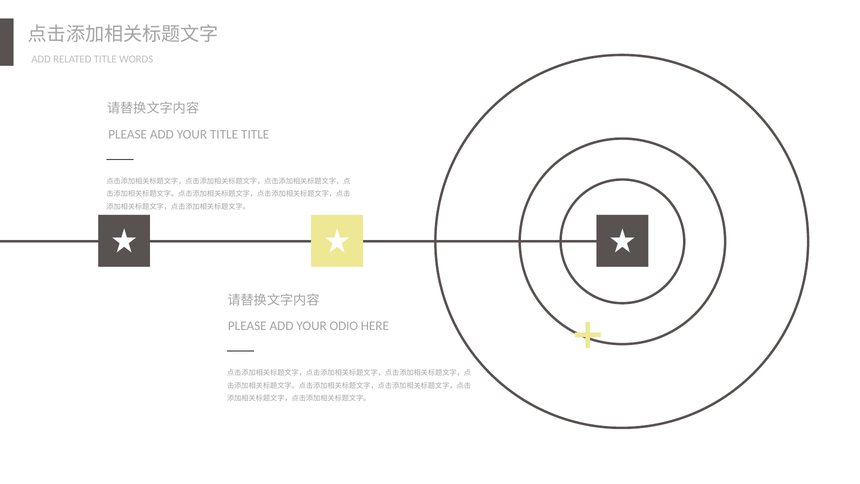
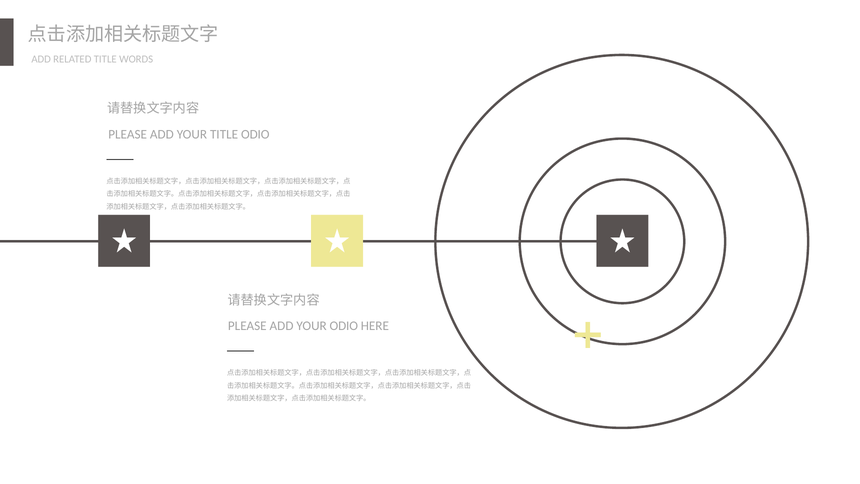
TITLE TITLE: TITLE -> ODIO
